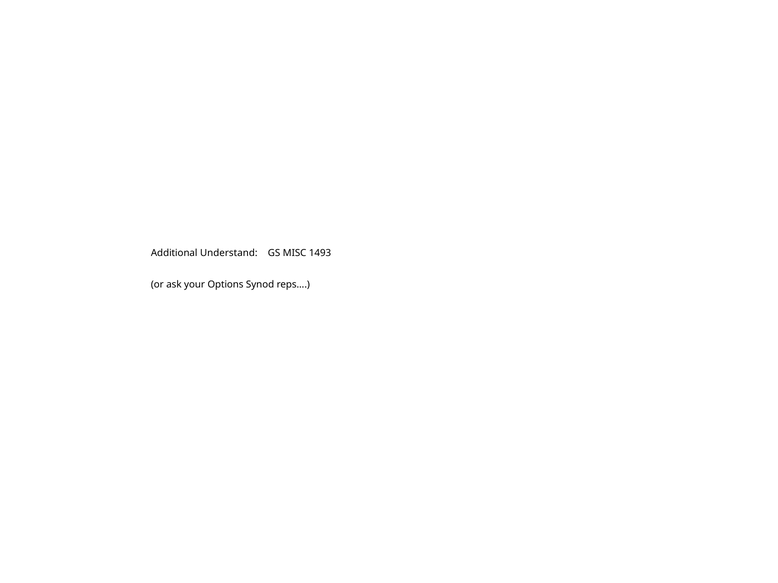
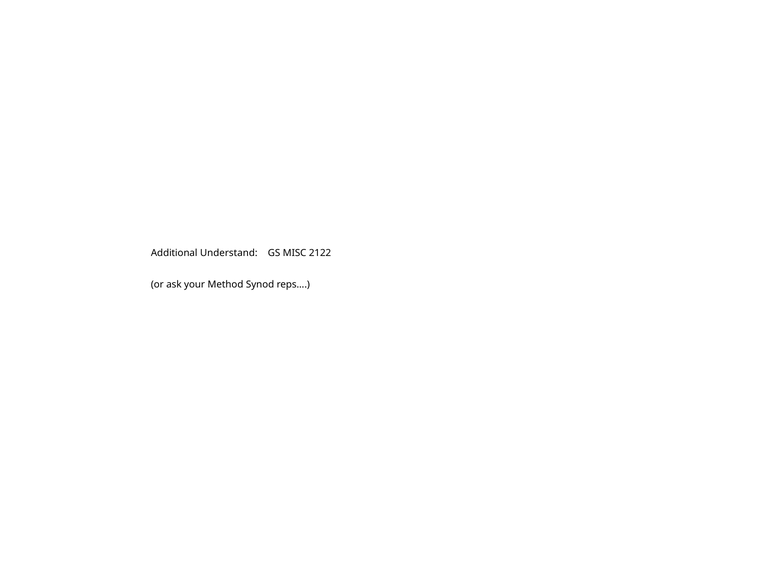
1493: 1493 -> 2122
Options: Options -> Method
